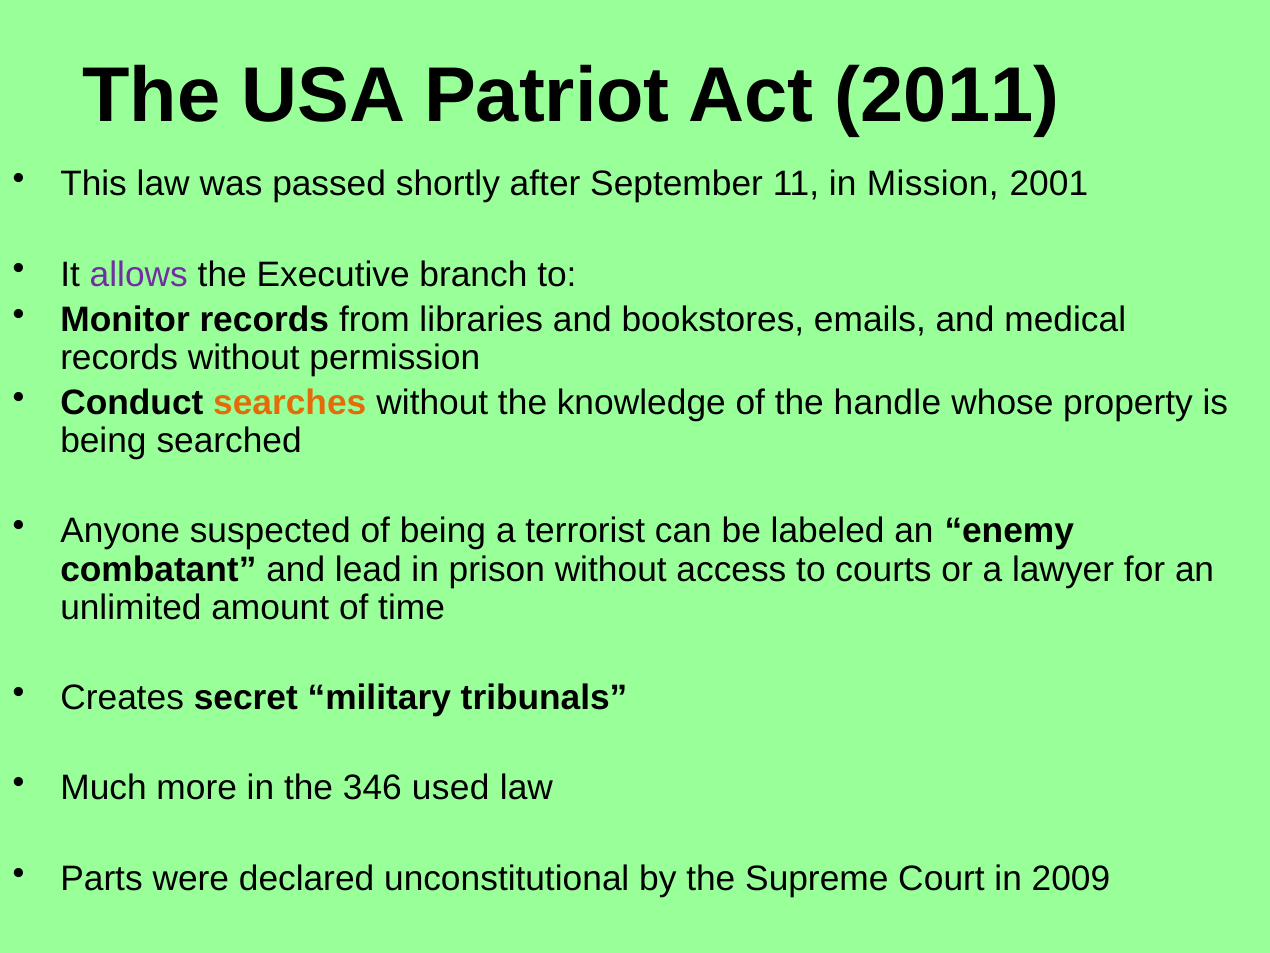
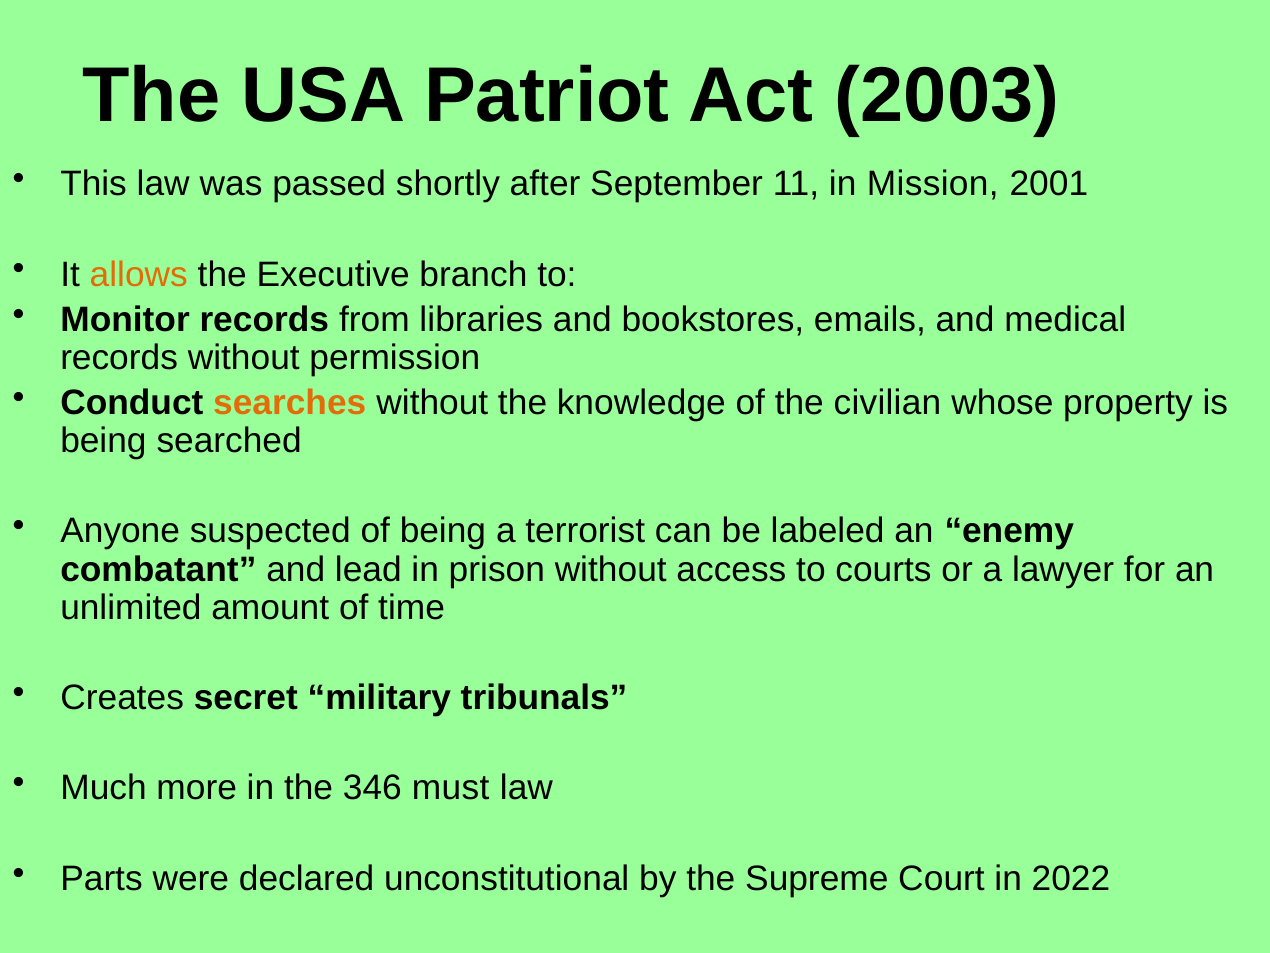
2011: 2011 -> 2003
allows colour: purple -> orange
handle: handle -> civilian
used: used -> must
2009: 2009 -> 2022
